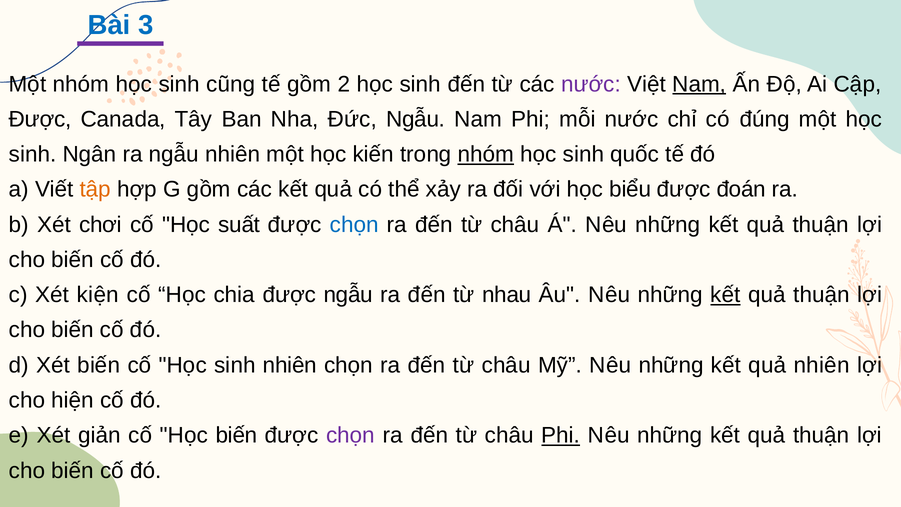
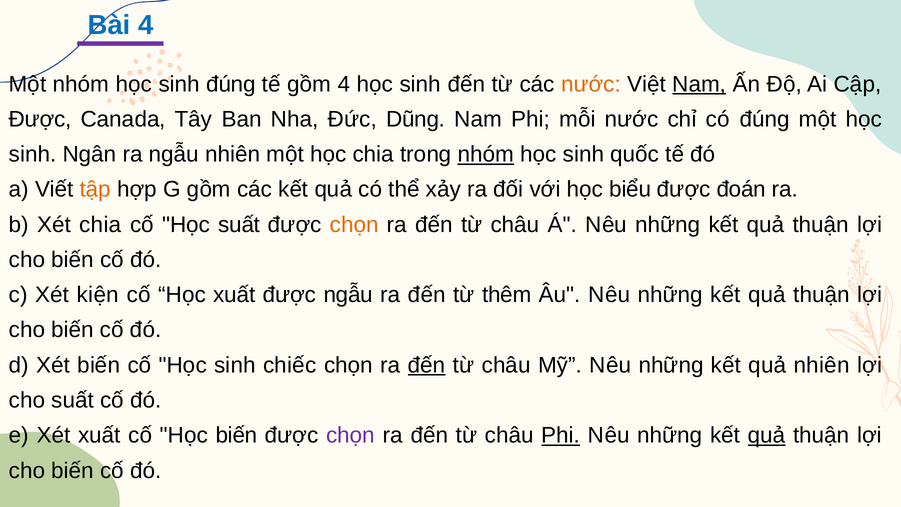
Bài 3: 3 -> 4
sinh cũng: cũng -> đúng
gồm 2: 2 -> 4
nước at (591, 84) colour: purple -> orange
Đức Ngẫu: Ngẫu -> Dũng
học kiến: kiến -> chia
Xét chơi: chơi -> chia
chọn at (354, 225) colour: blue -> orange
Học chia: chia -> xuất
nhau: nhau -> thêm
kết at (725, 295) underline: present -> none
sinh nhiên: nhiên -> chiếc
đến at (427, 365) underline: none -> present
cho hiện: hiện -> suất
Xét giản: giản -> xuất
quả at (767, 435) underline: none -> present
